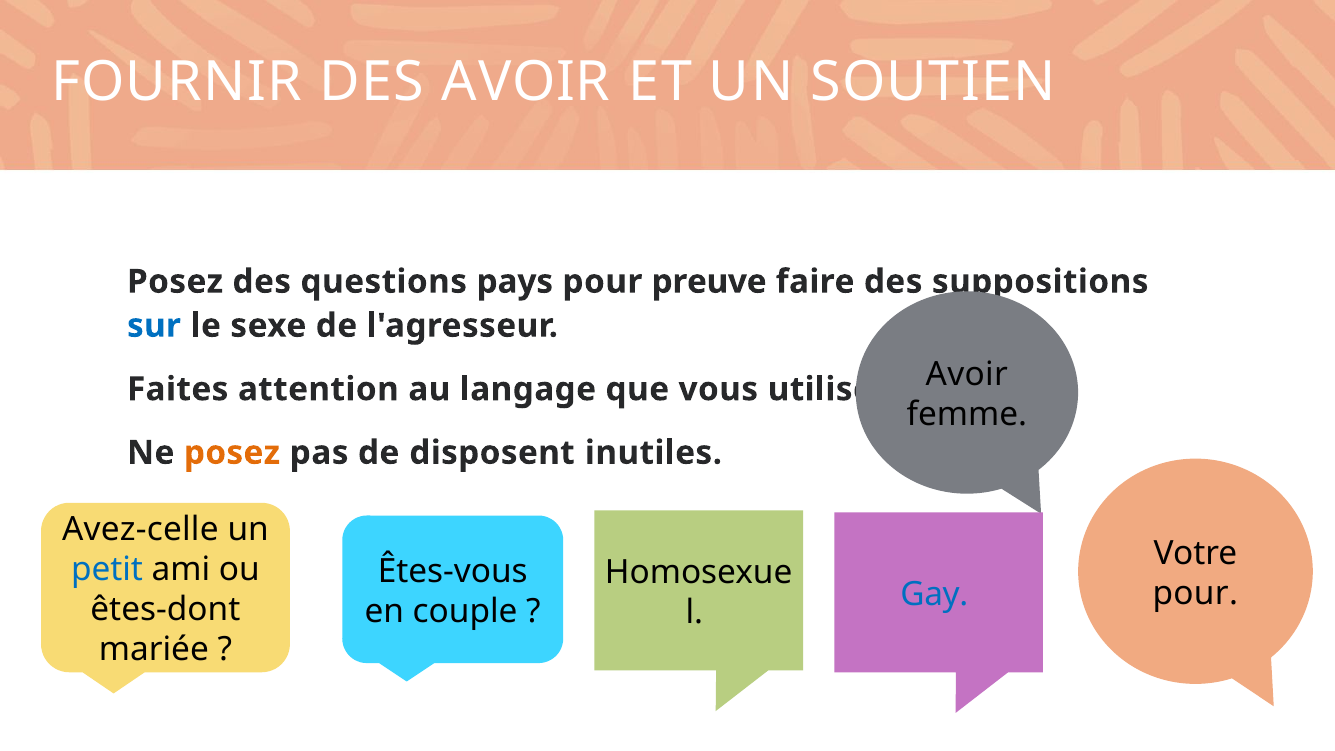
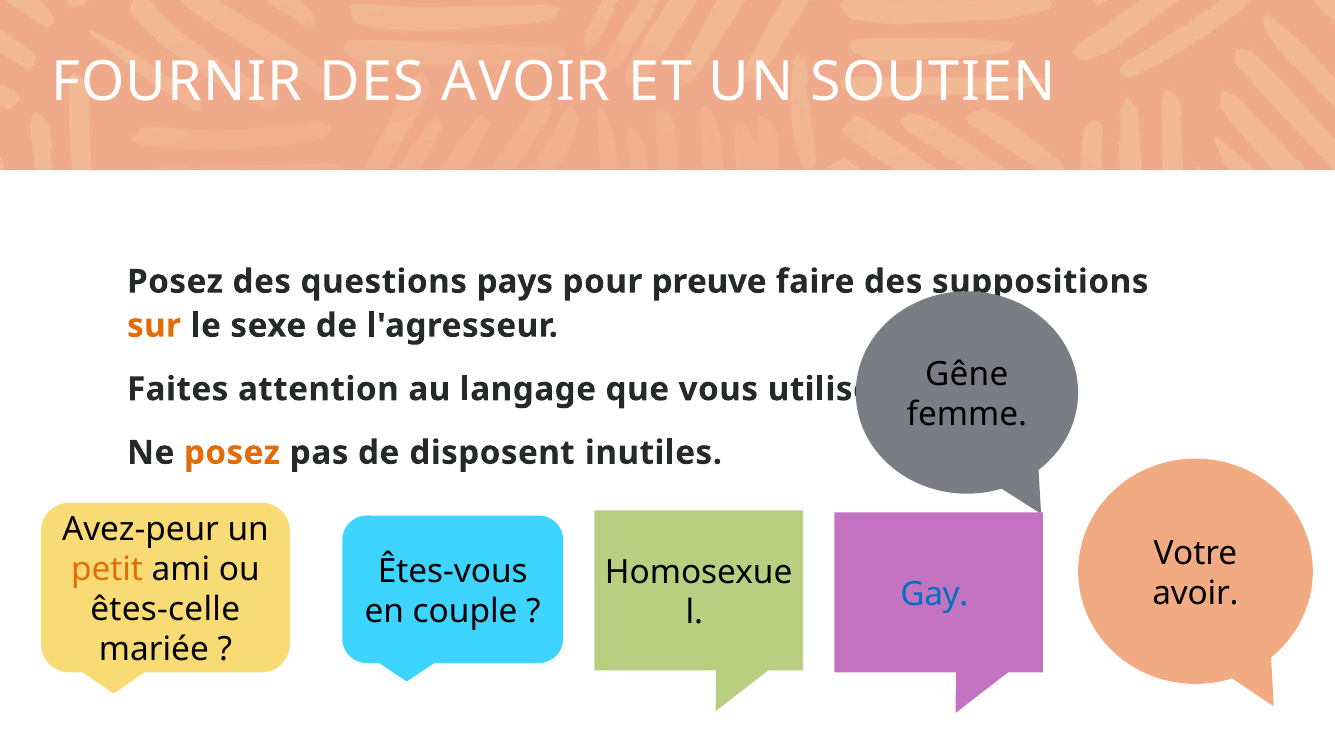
sur colour: blue -> orange
Avoir at (967, 375): Avoir -> Gêne
Avez-celle: Avez-celle -> Avez-peur
petit colour: blue -> orange
pour at (1195, 594): pour -> avoir
êtes-dont: êtes-dont -> êtes-celle
